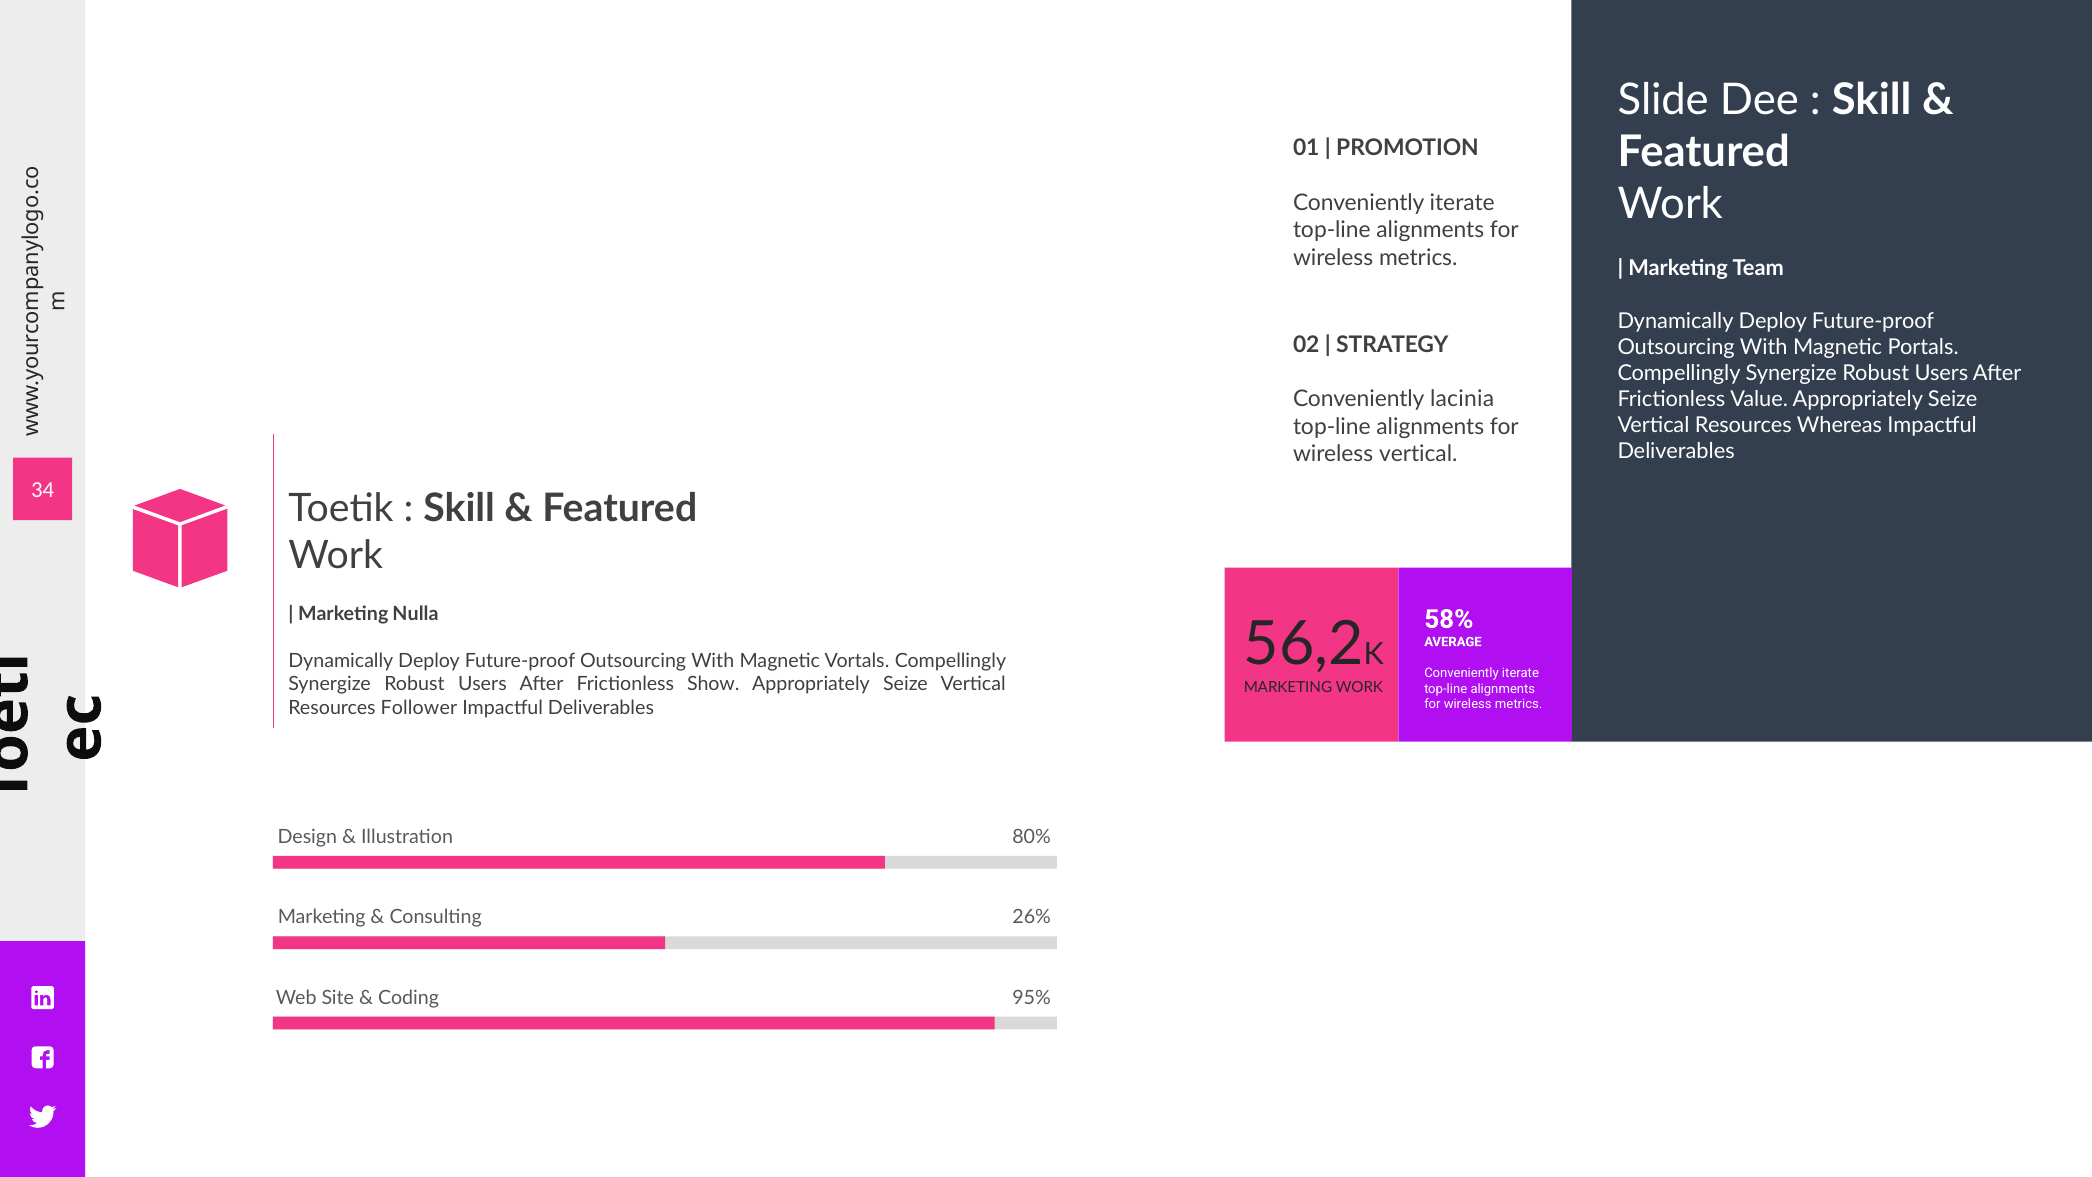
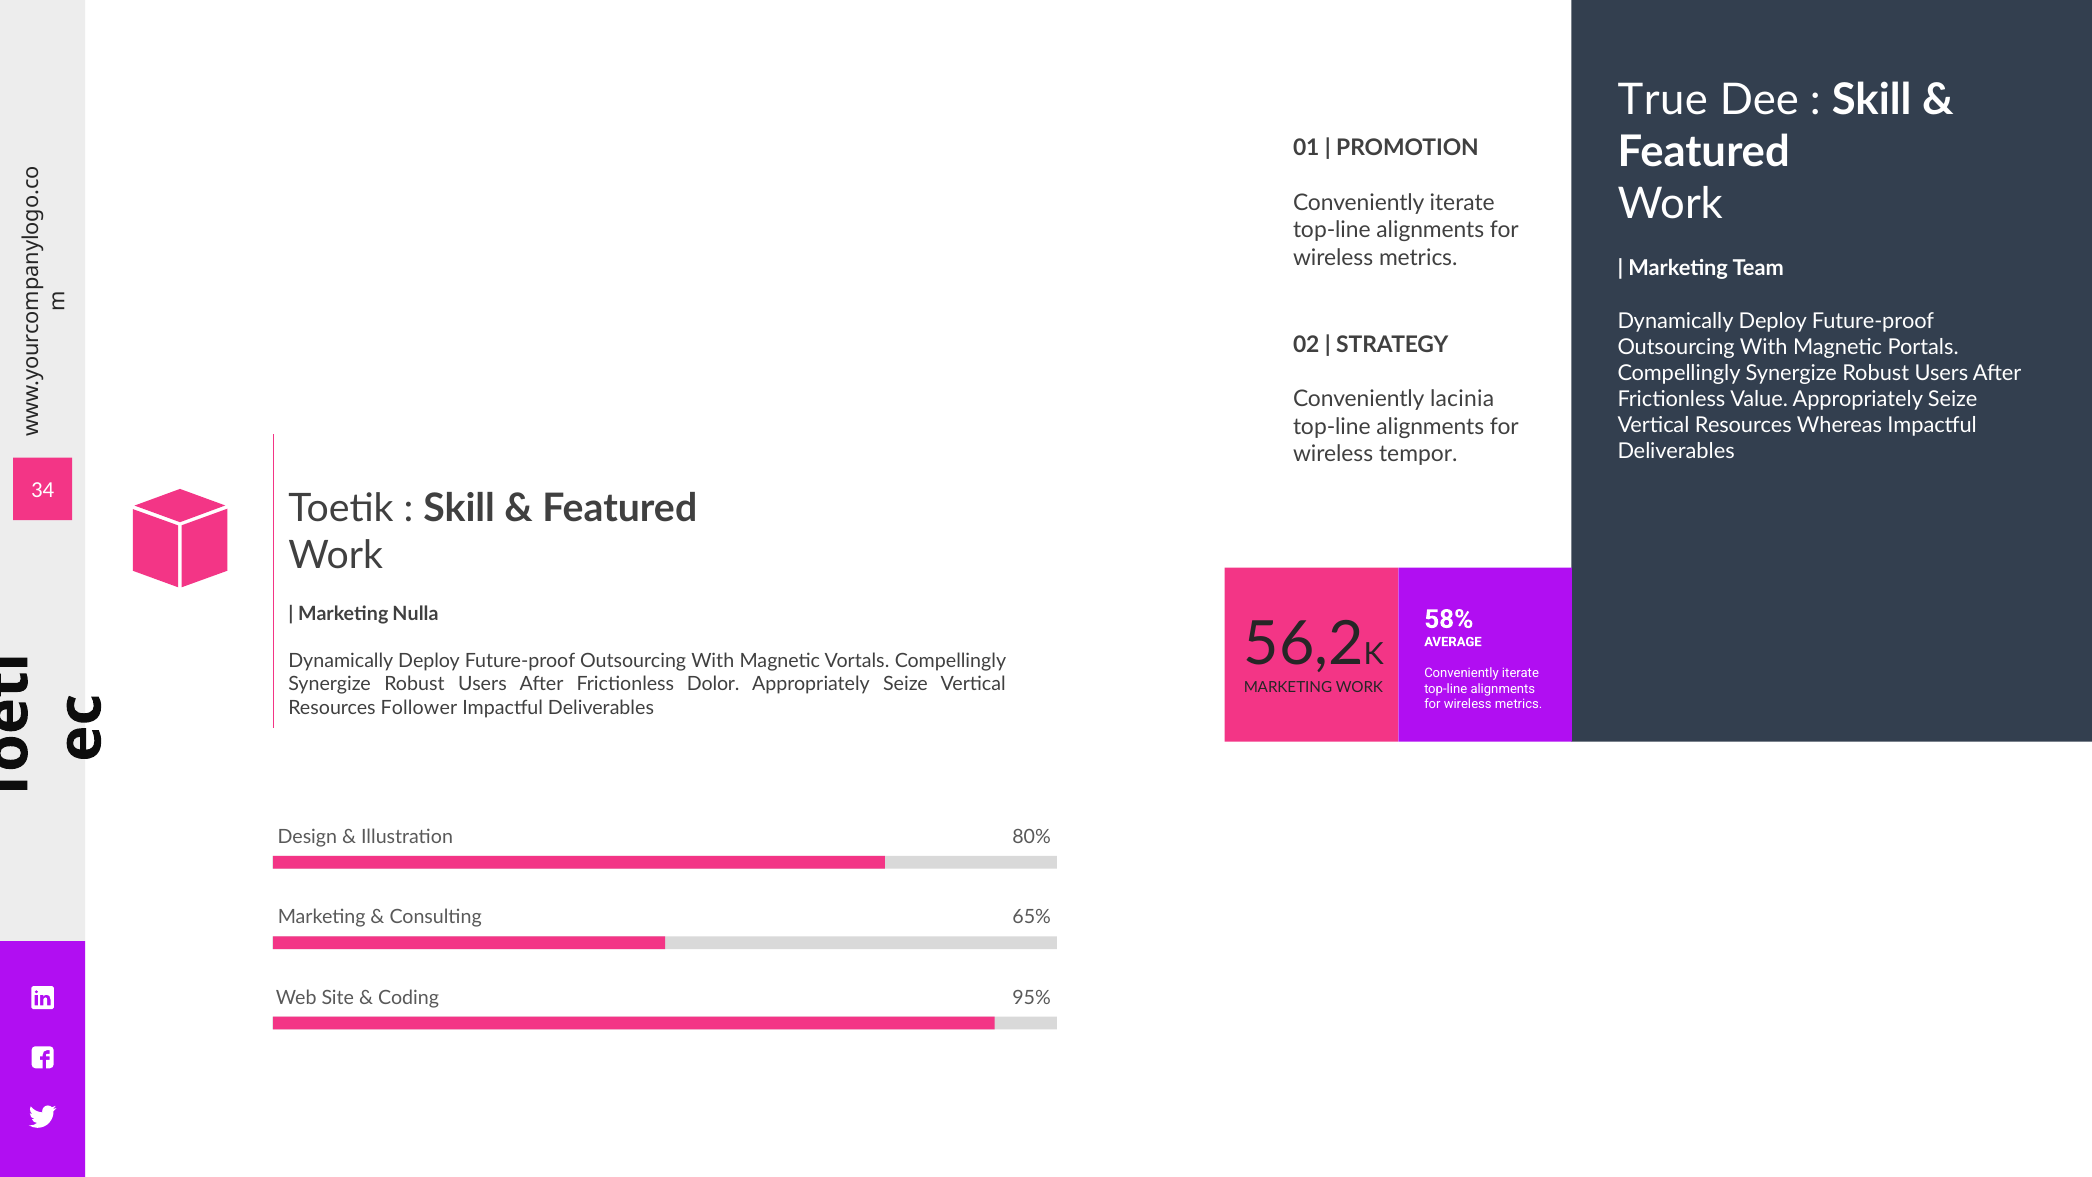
Slide: Slide -> True
wireless vertical: vertical -> tempor
Show: Show -> Dolor
26%: 26% -> 65%
